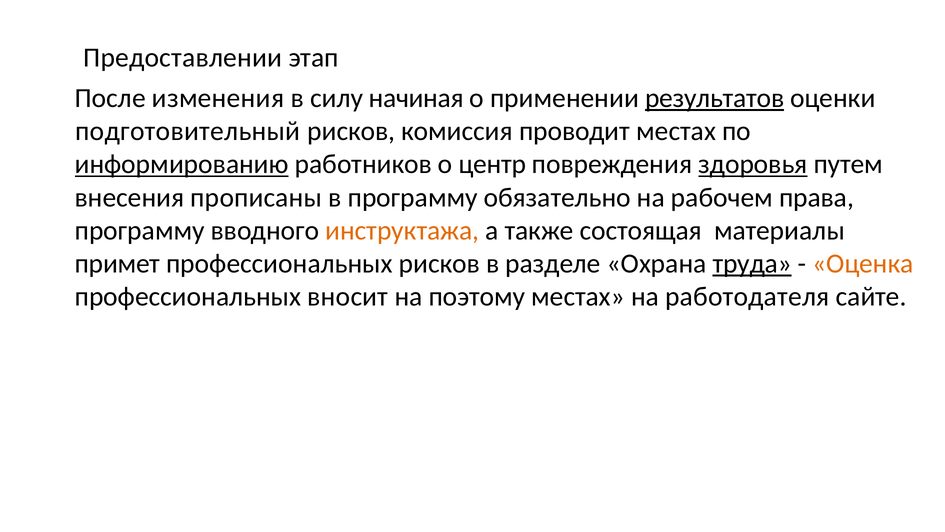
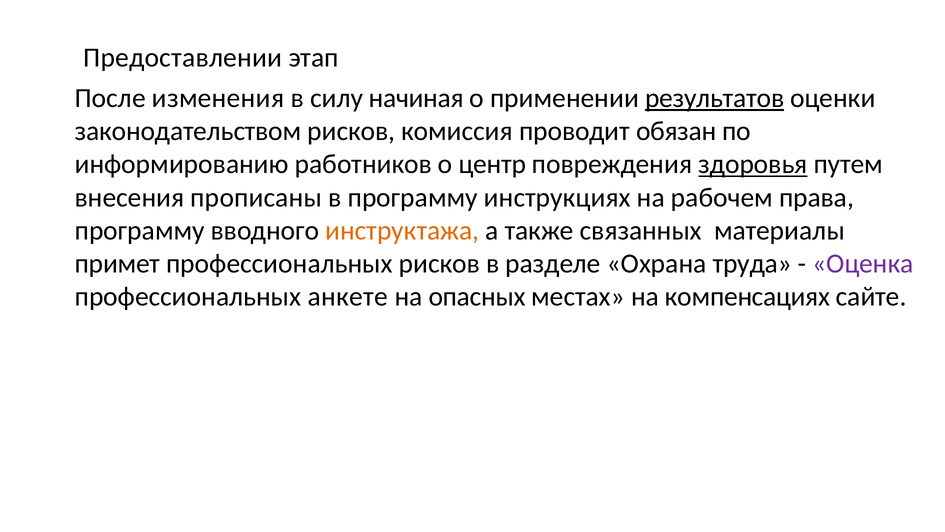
подготовительный: подготовительный -> законодательством
проводит местах: местах -> обязан
информированию underline: present -> none
обязательно: обязательно -> инструкциях
состоящая: состоящая -> связанных
труда underline: present -> none
Оценка colour: orange -> purple
вносит: вносит -> анкете
поэтому: поэтому -> опасных
работодателя: работодателя -> компенсациях
